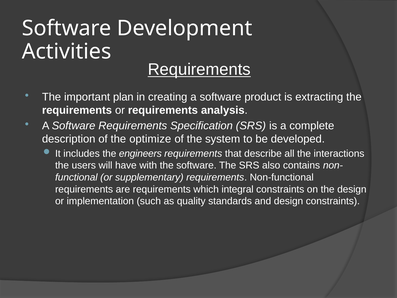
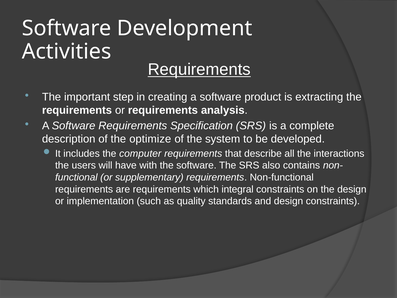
plan: plan -> step
engineers: engineers -> computer
